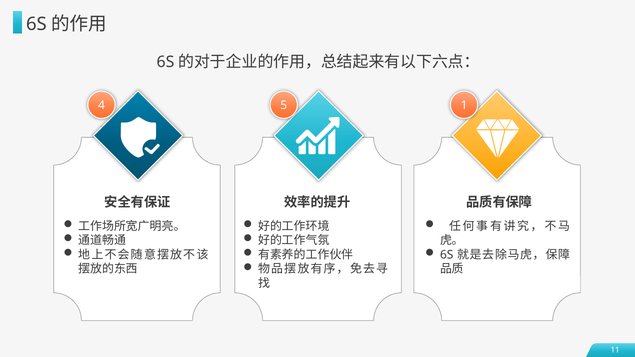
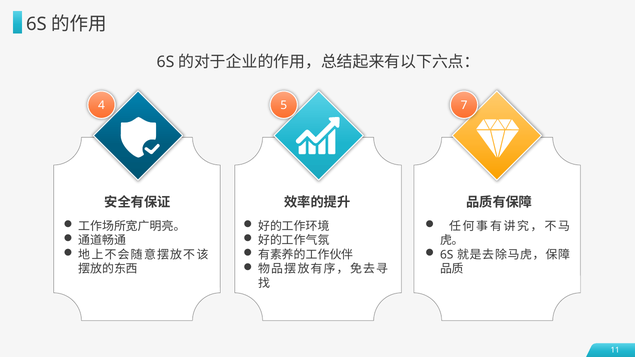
1: 1 -> 7
